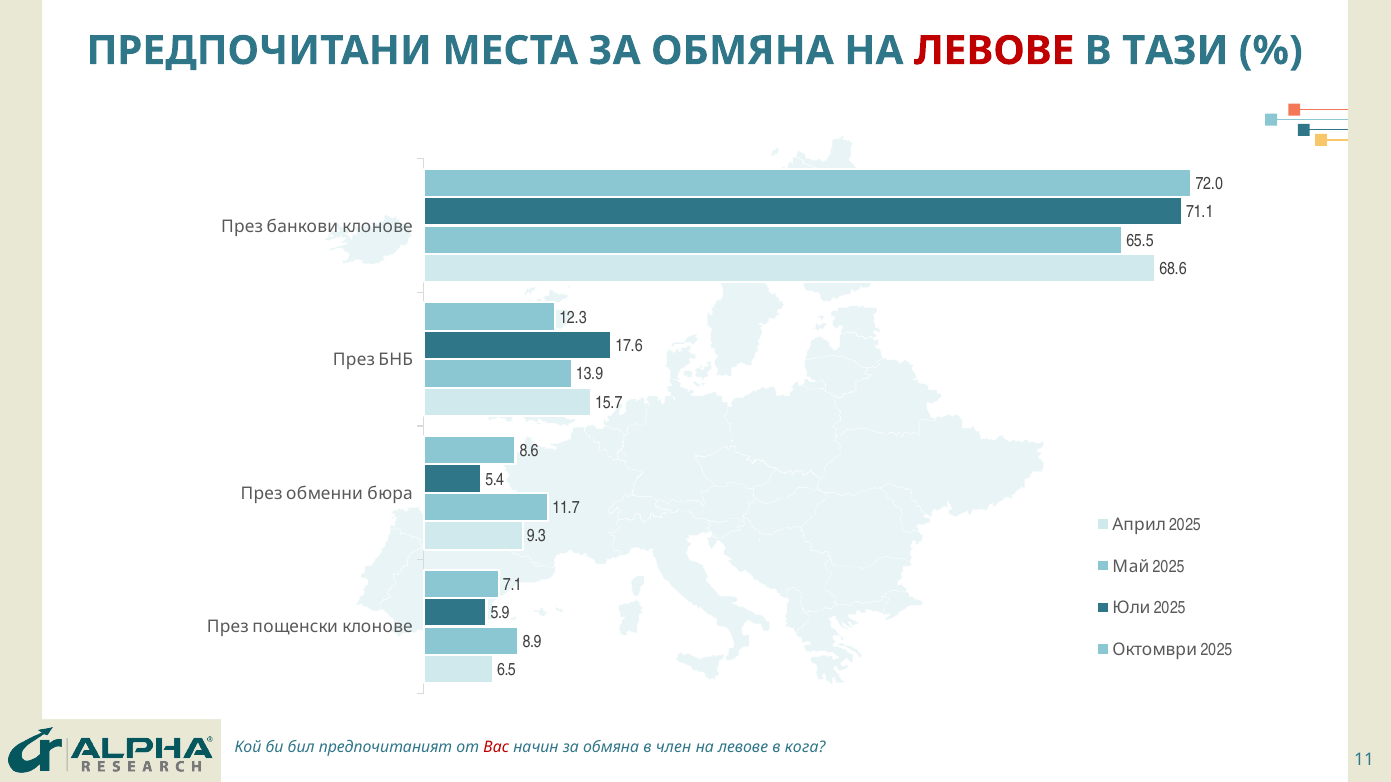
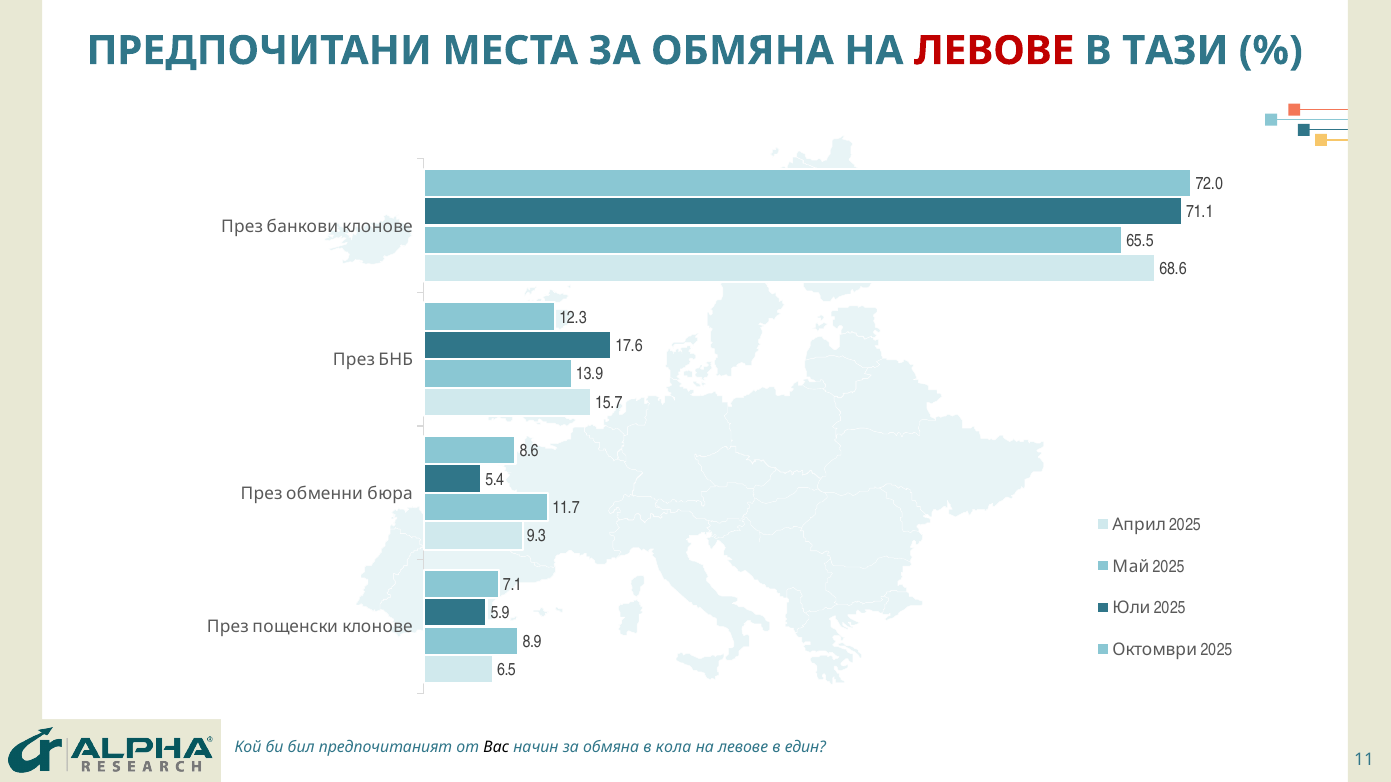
Вас colour: red -> black
член: член -> кола
кога: кога -> един
